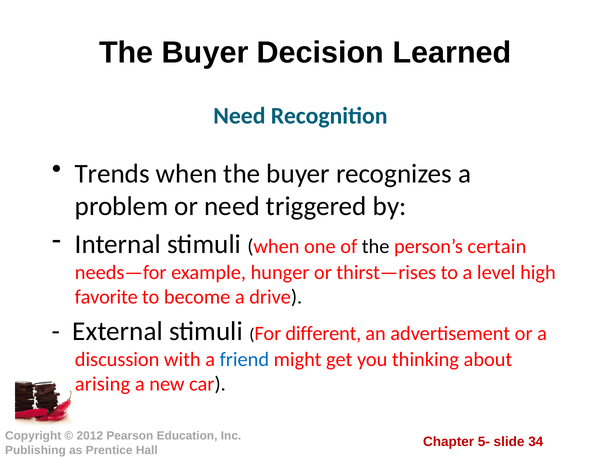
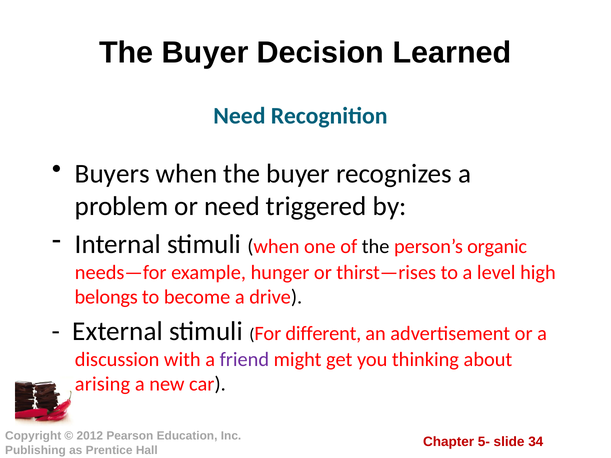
Trends: Trends -> Buyers
certain: certain -> organic
favorite: favorite -> belongs
friend colour: blue -> purple
